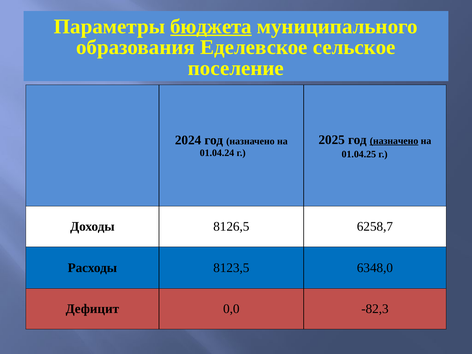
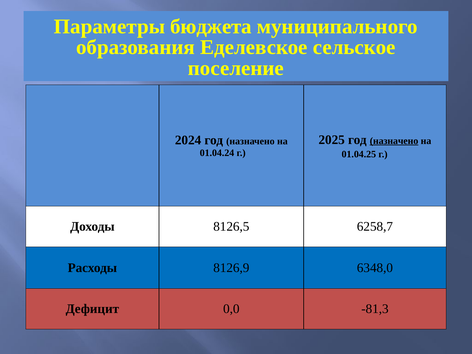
бюджета underline: present -> none
8123,5: 8123,5 -> 8126,9
-82,3: -82,3 -> -81,3
